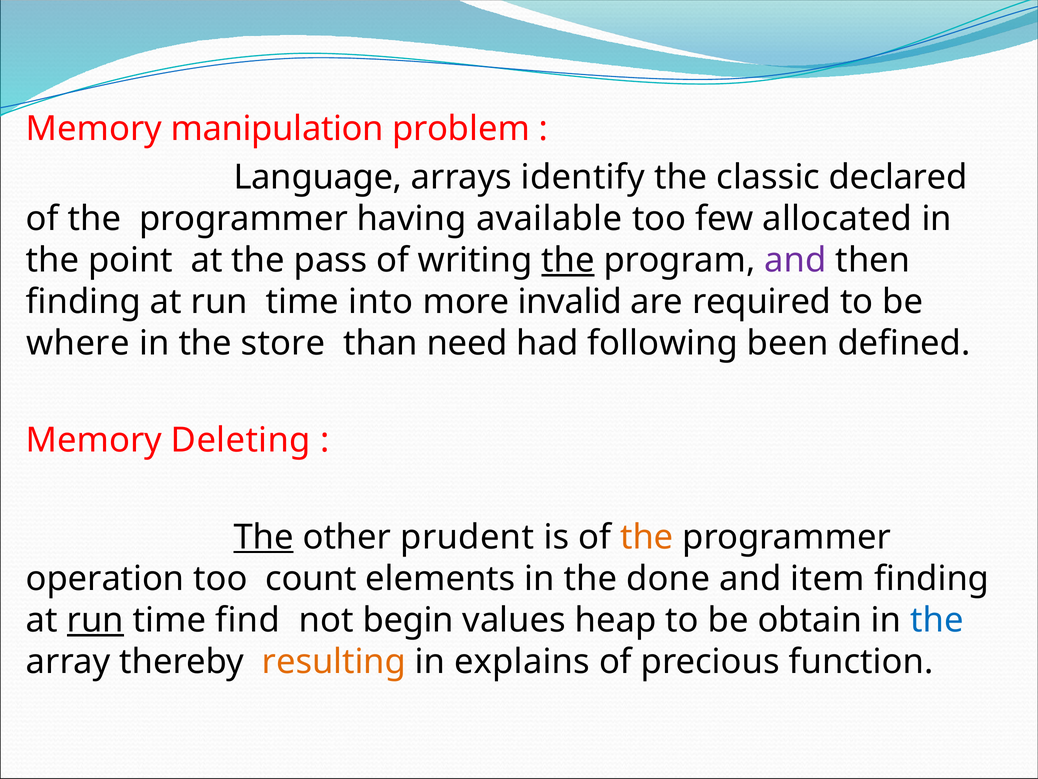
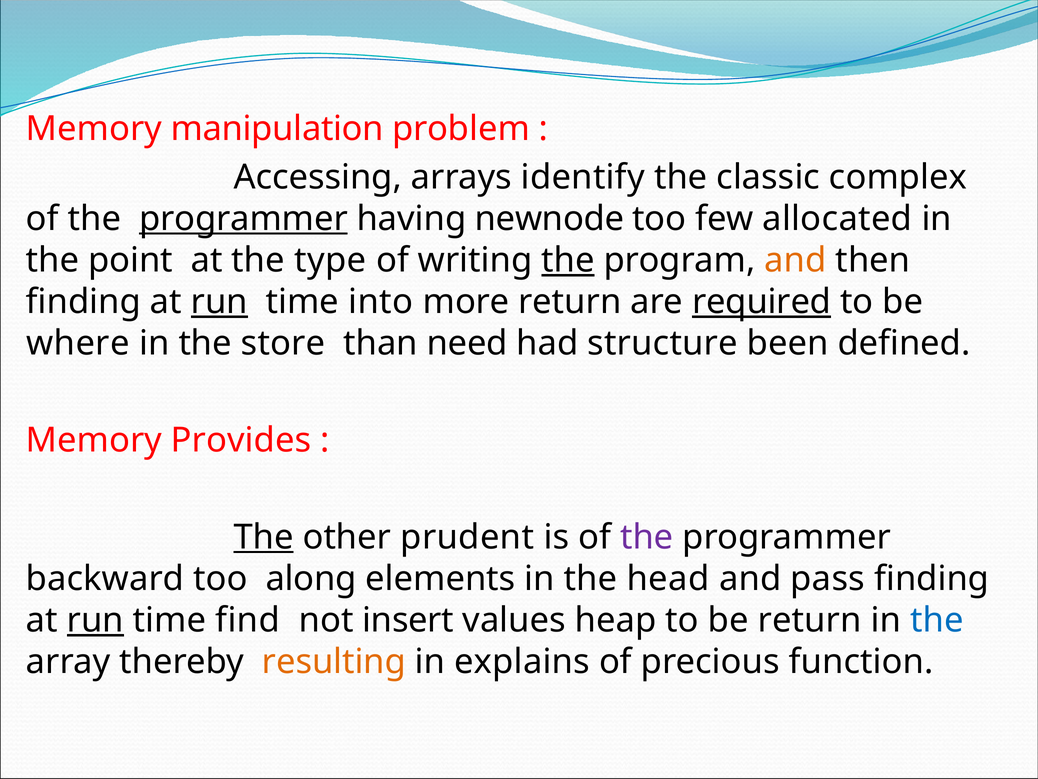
Language: Language -> Accessing
declared: declared -> complex
programmer at (243, 219) underline: none -> present
available: available -> newnode
pass: pass -> type
and at (795, 260) colour: purple -> orange
run at (219, 302) underline: none -> present
more invalid: invalid -> return
required underline: none -> present
following: following -> structure
Deleting: Deleting -> Provides
the at (647, 537) colour: orange -> purple
operation: operation -> backward
count: count -> along
done: done -> head
item: item -> pass
begin: begin -> insert
be obtain: obtain -> return
